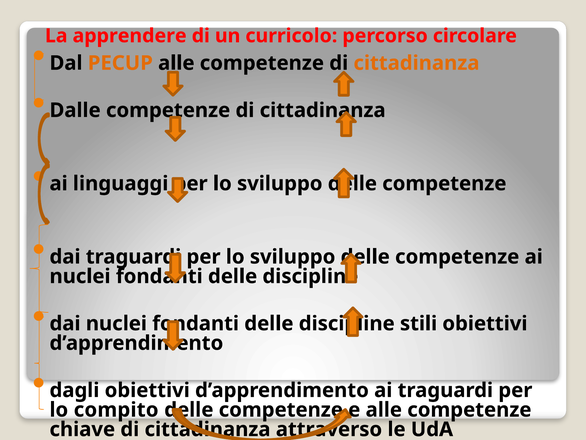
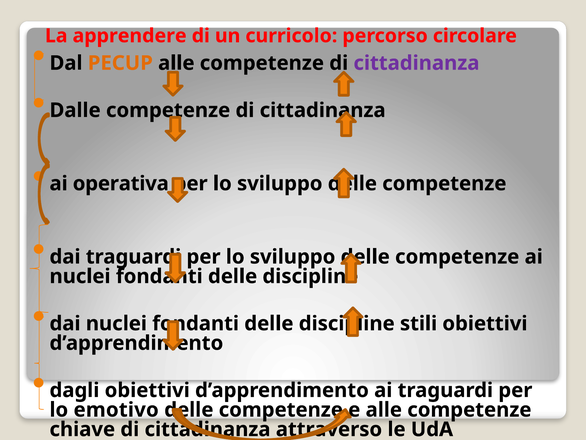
cittadinanza at (416, 63) colour: orange -> purple
linguaggi: linguaggi -> operativa
compito: compito -> emotivo
